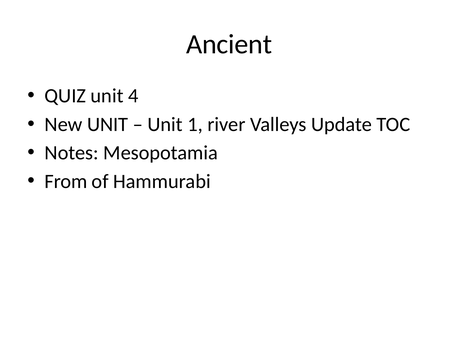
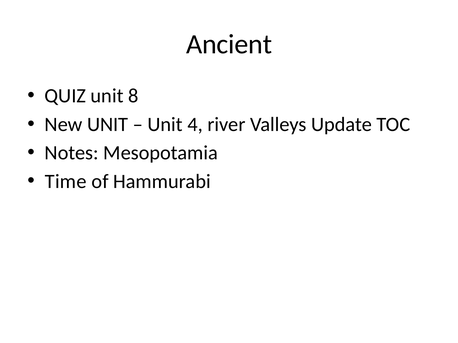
4: 4 -> 8
1: 1 -> 4
From: From -> Time
